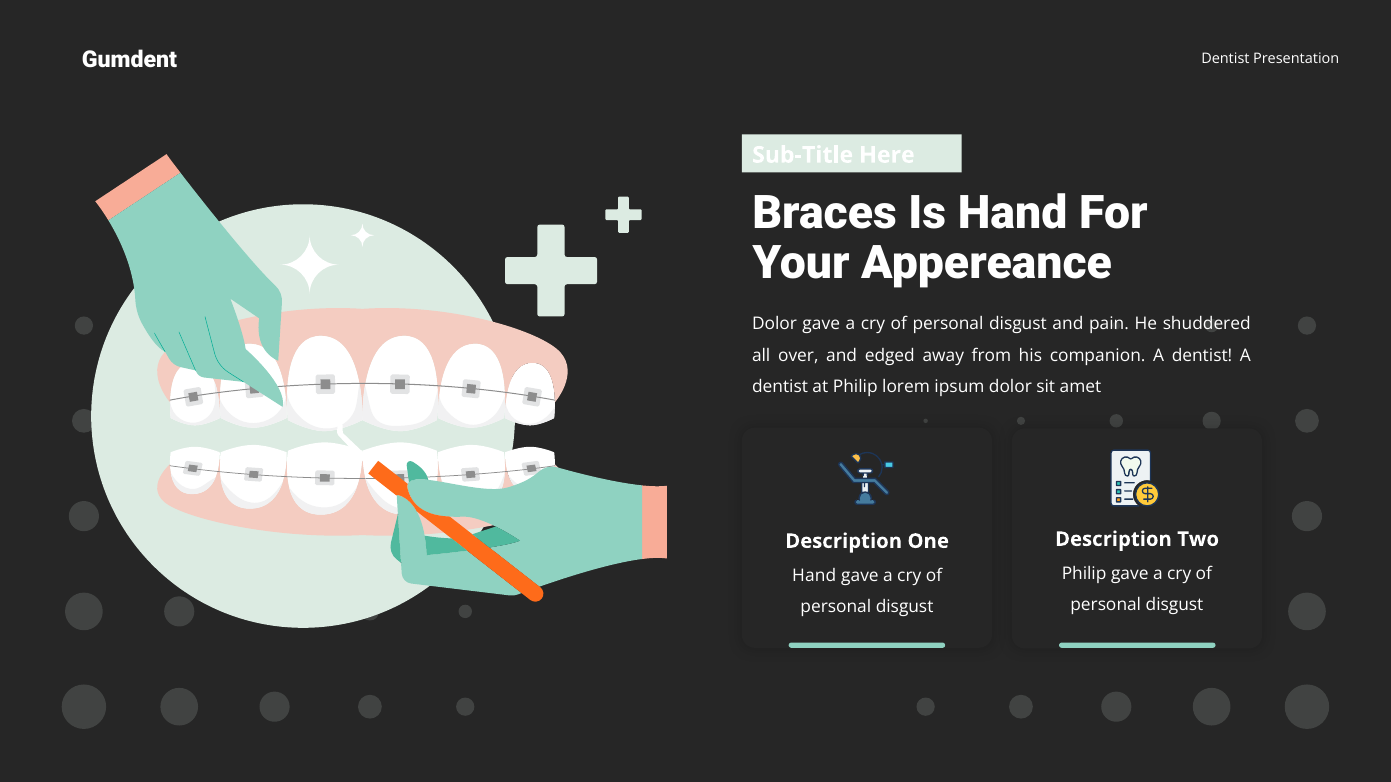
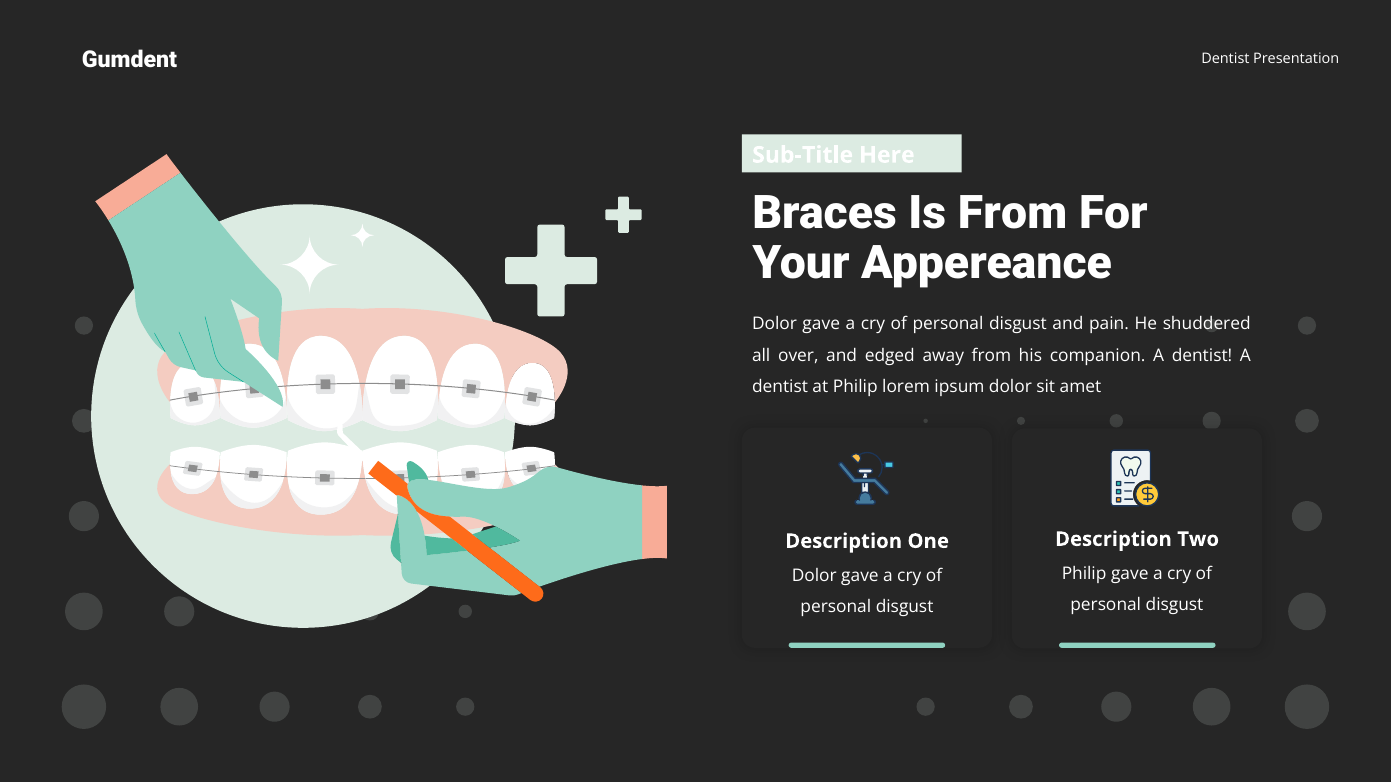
Is Hand: Hand -> From
Hand at (814, 576): Hand -> Dolor
